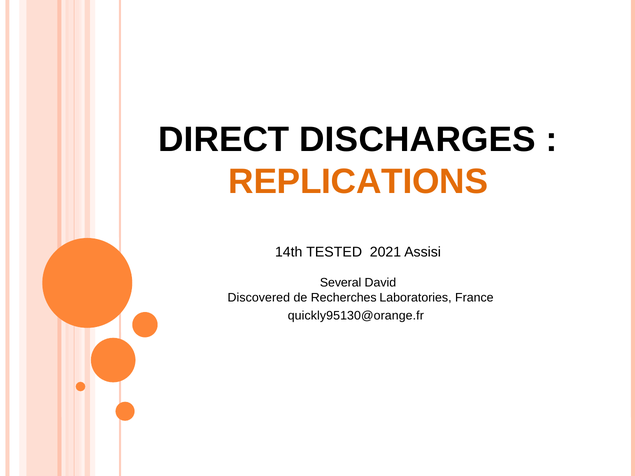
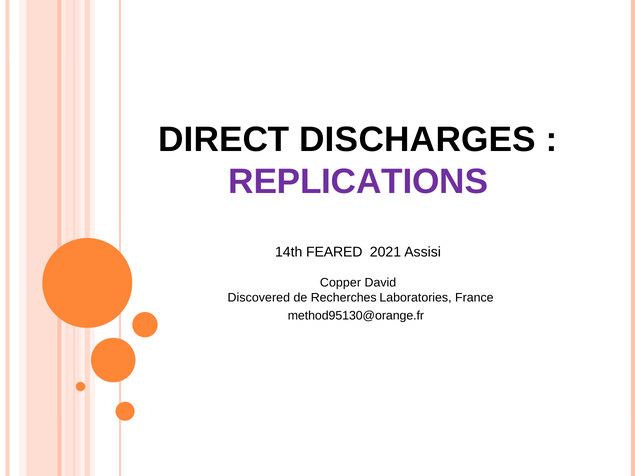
REPLICATIONS colour: orange -> purple
TESTED: TESTED -> FEARED
Several: Several -> Copper
quickly95130@orange.fr: quickly95130@orange.fr -> method95130@orange.fr
